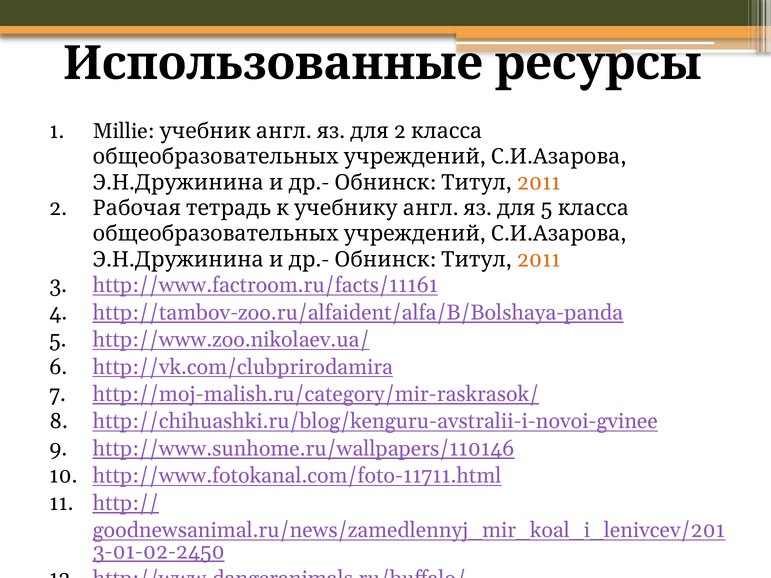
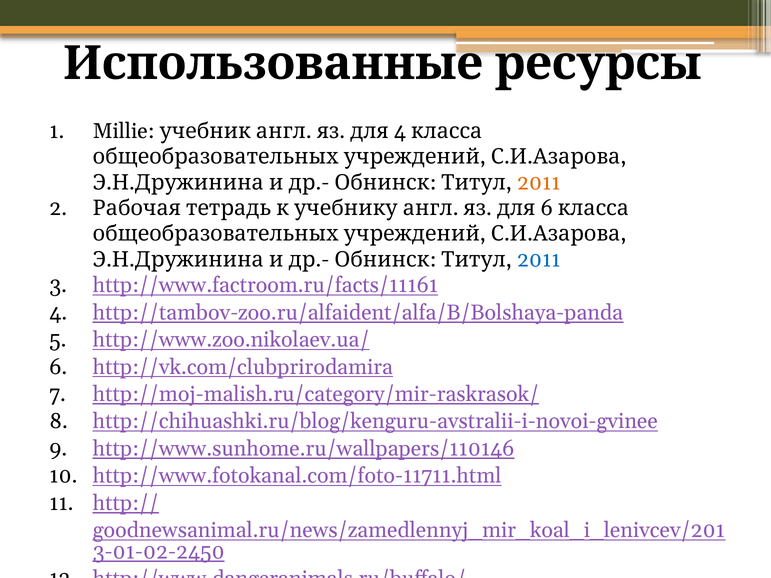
2 at (400, 131): 2 -> 4
5 at (547, 208): 5 -> 6
2011 at (539, 260) colour: orange -> blue
